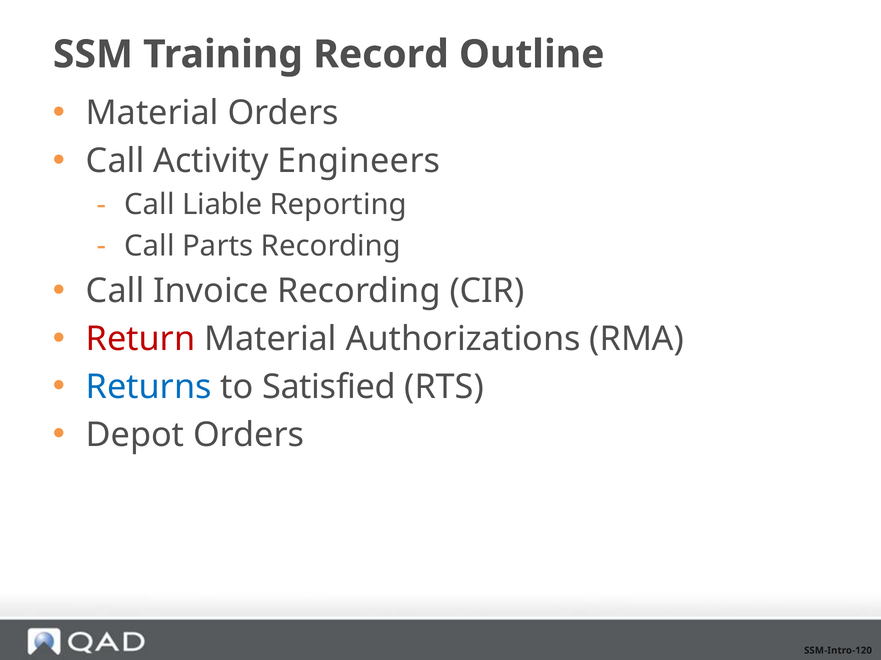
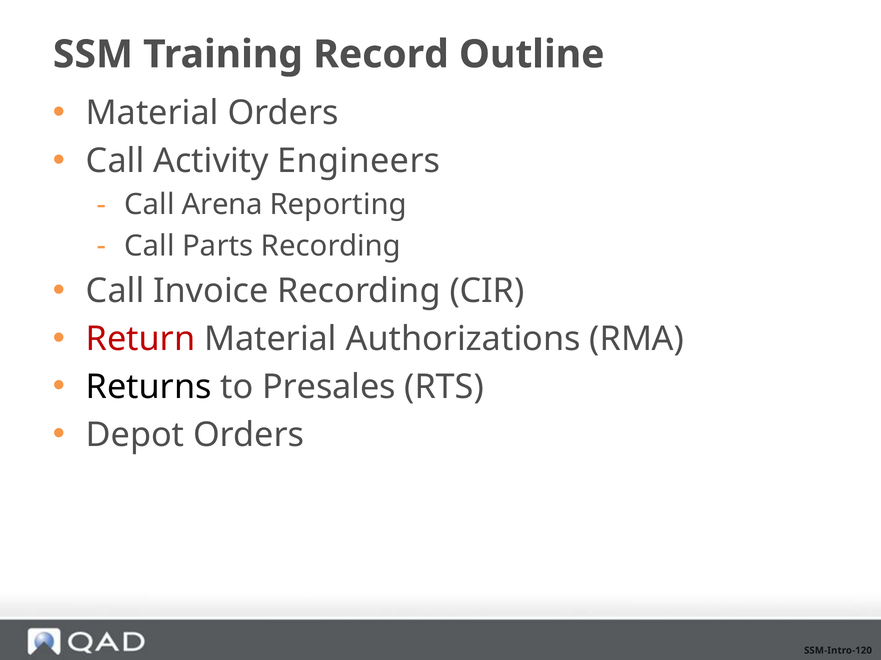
Liable: Liable -> Arena
Returns colour: blue -> black
Satisfied: Satisfied -> Presales
